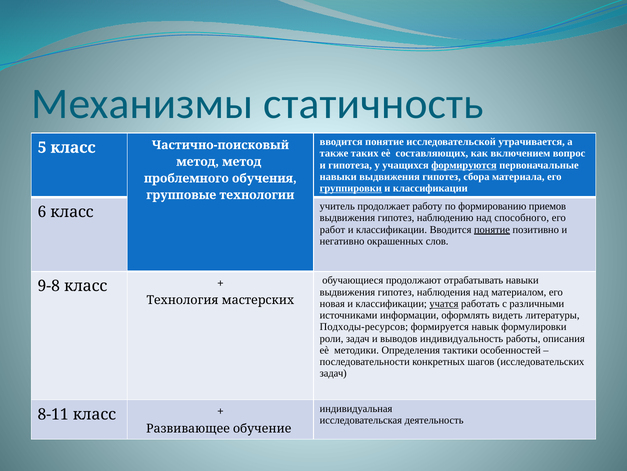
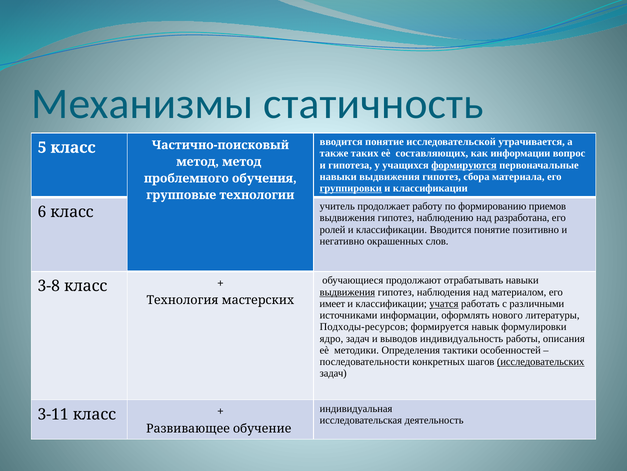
как включением: включением -> информации
способного: способного -> разработана
работ: работ -> ролей
понятие at (492, 229) underline: present -> none
9-8: 9-8 -> 3-8
выдвижения at (347, 292) underline: none -> present
новая: новая -> имеет
видеть: видеть -> нового
роли: роли -> ядро
исследовательских underline: none -> present
8-11: 8-11 -> 3-11
